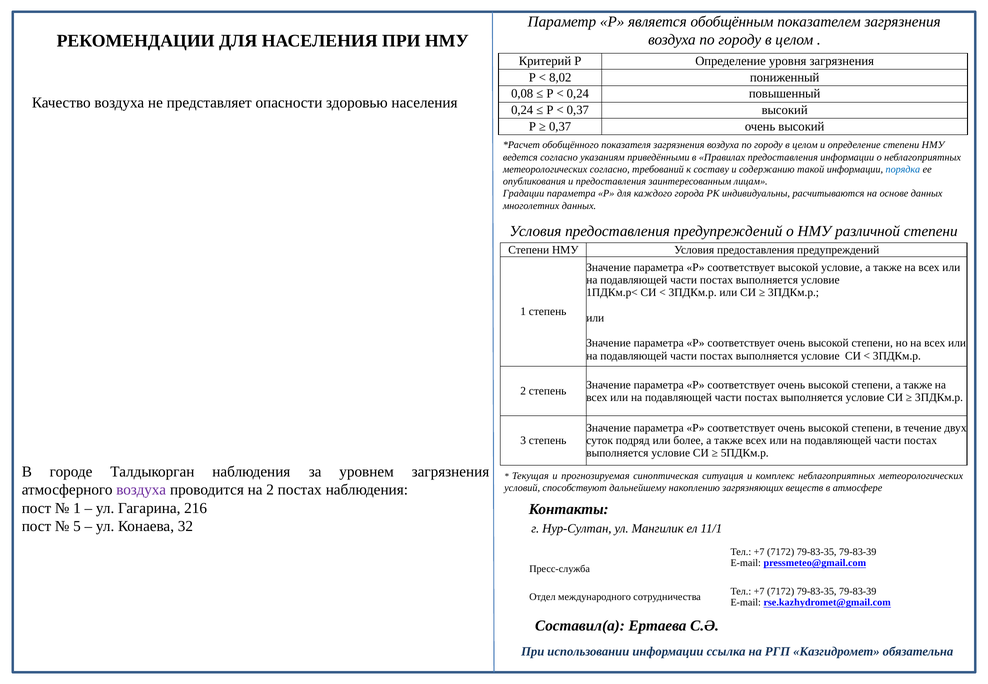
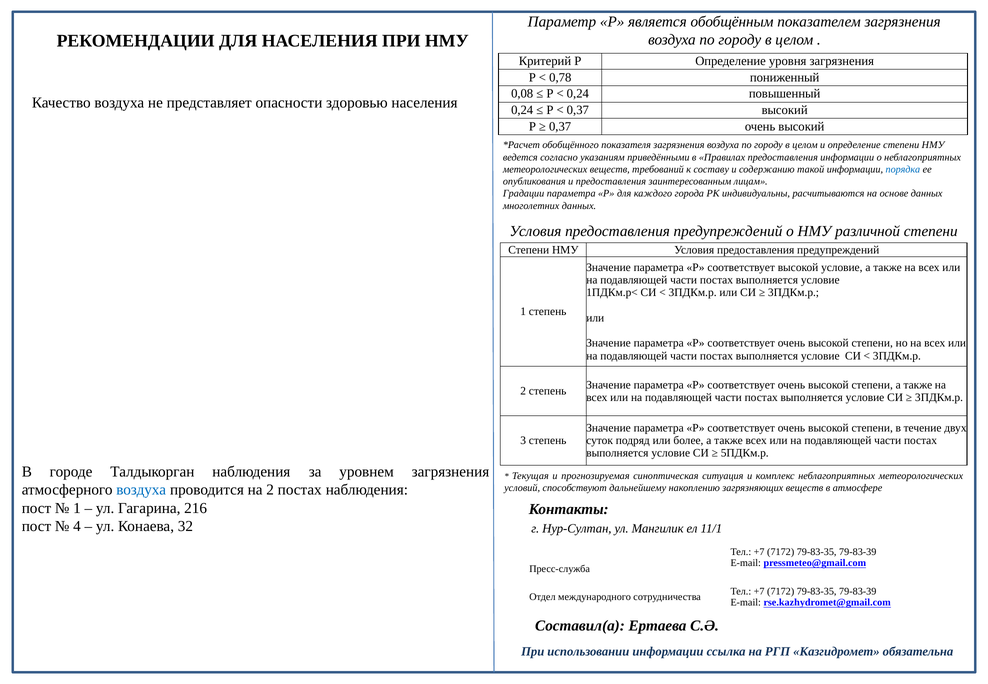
8,02: 8,02 -> 0,78
метеорологических согласно: согласно -> веществ
воздуха at (141, 490) colour: purple -> blue
5: 5 -> 4
